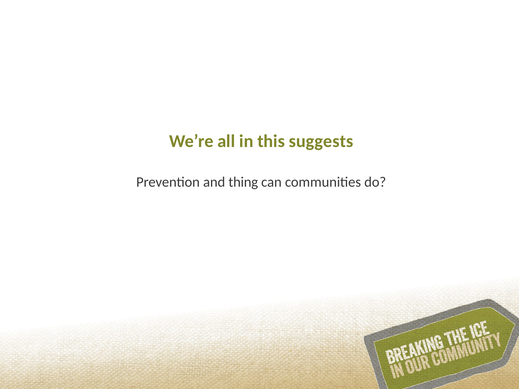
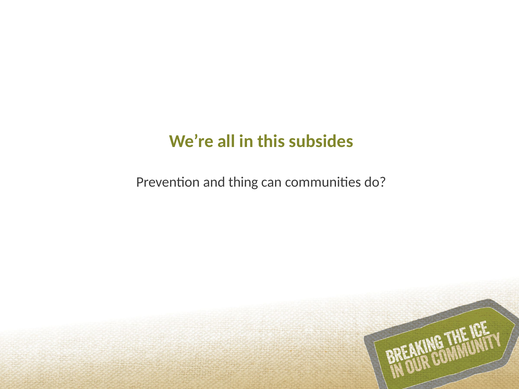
suggests: suggests -> subsides
